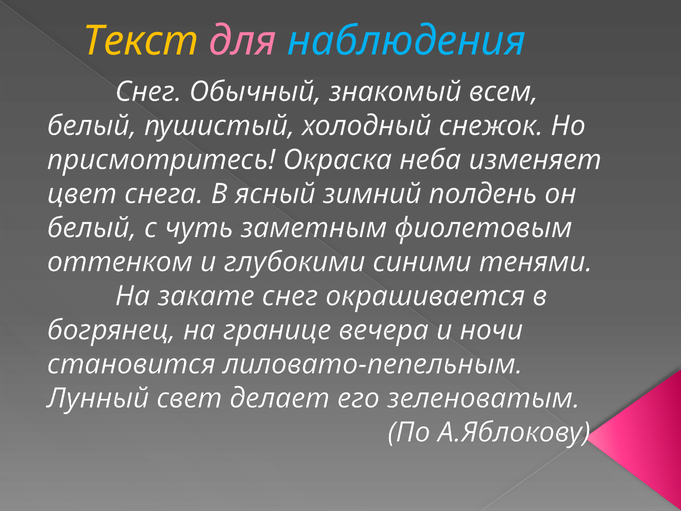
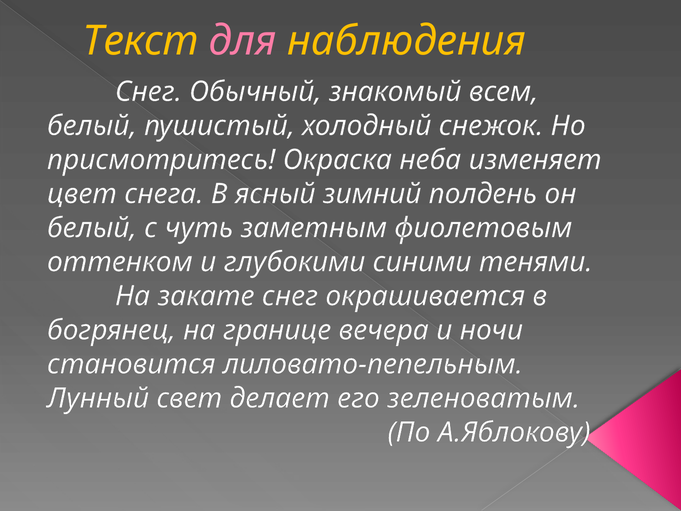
наблюдения colour: light blue -> yellow
